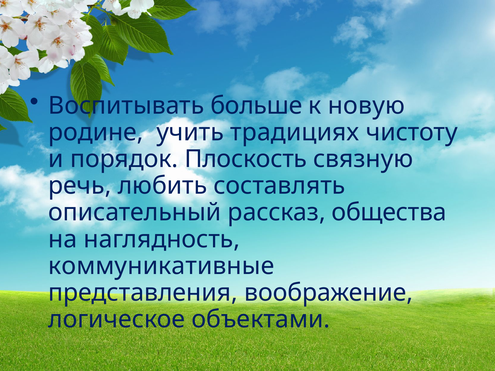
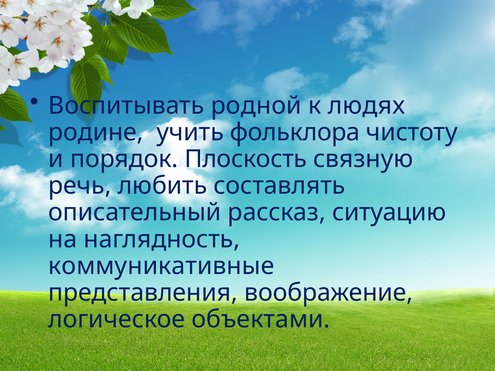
больше: больше -> родной
новую: новую -> людях
традициях: традициях -> фольклора
общества: общества -> ситуацию
